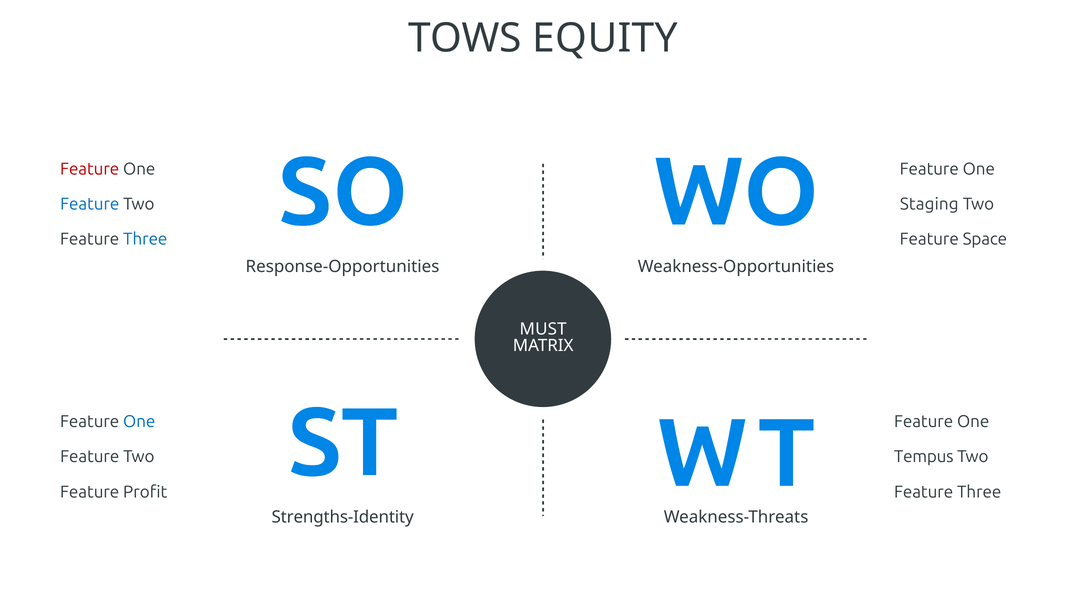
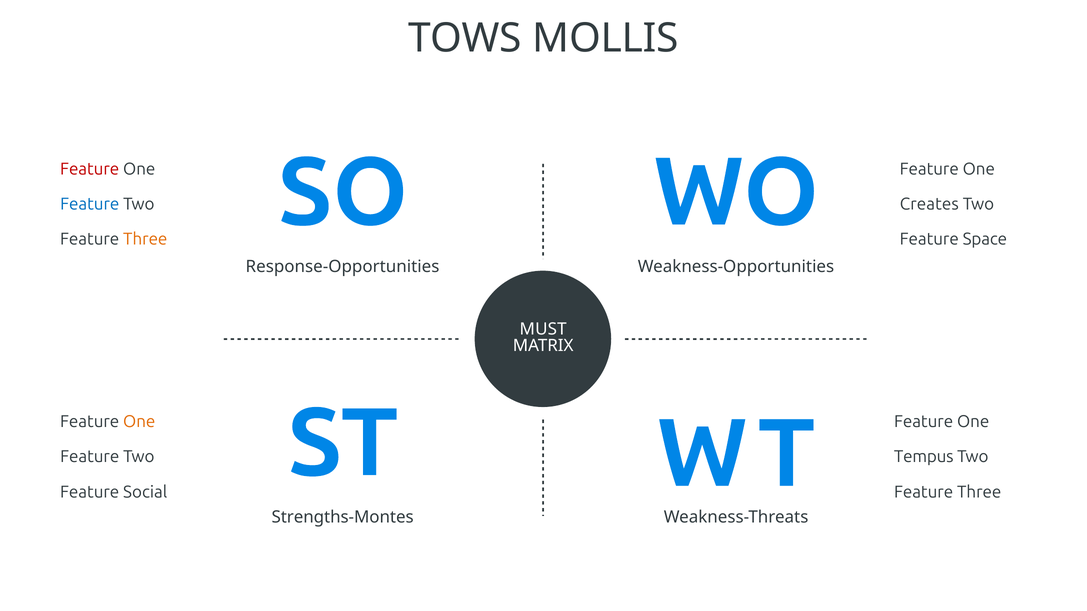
EQUITY: EQUITY -> MOLLIS
Staging: Staging -> Creates
Three at (145, 239) colour: blue -> orange
One at (139, 422) colour: blue -> orange
Profit: Profit -> Social
Strengths-Identity: Strengths-Identity -> Strengths-Montes
